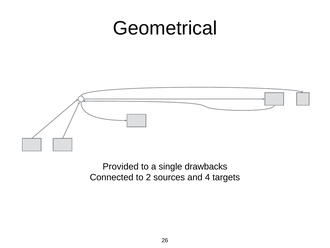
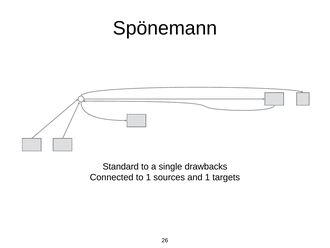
Geometrical: Geometrical -> Spönemann
Provided: Provided -> Standard
to 2: 2 -> 1
and 4: 4 -> 1
